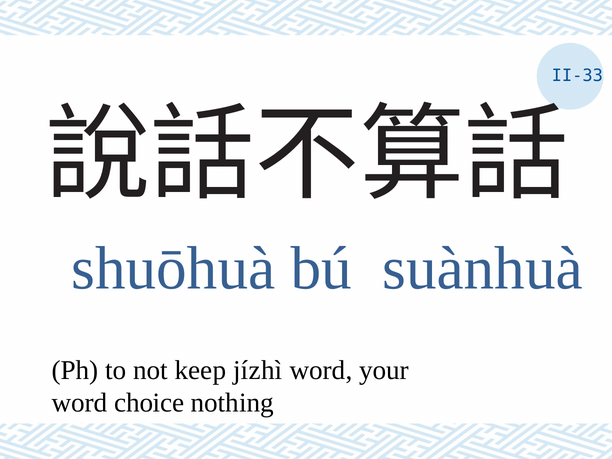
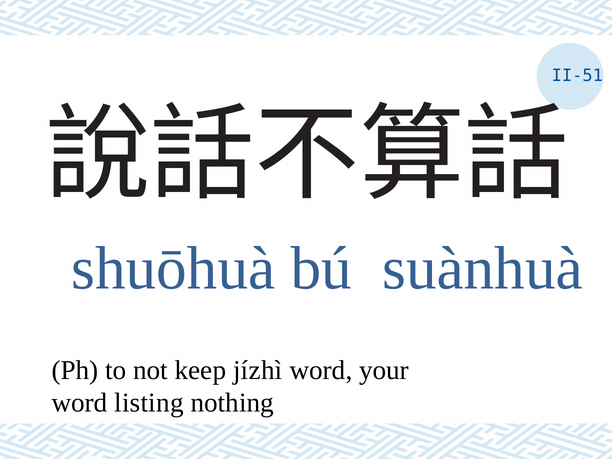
II-33: II-33 -> II-51
choice: choice -> listing
